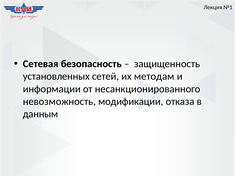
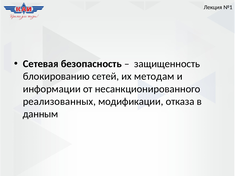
установленных: установленных -> блокированию
невозможность: невозможность -> реализованных
